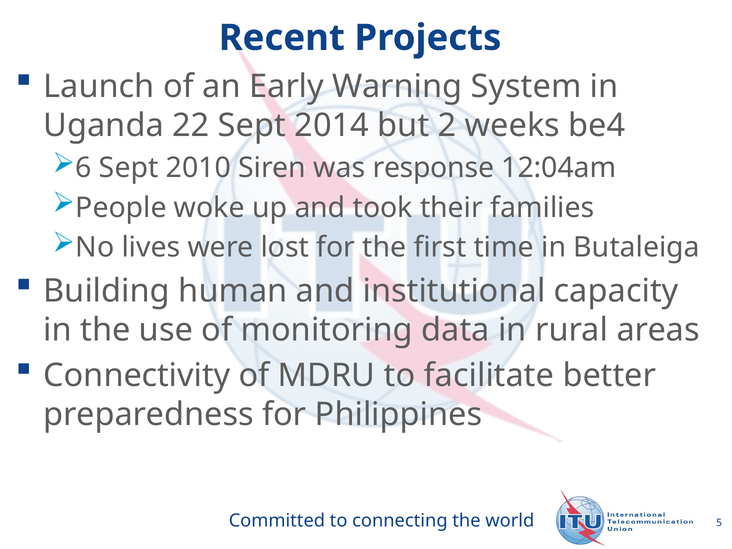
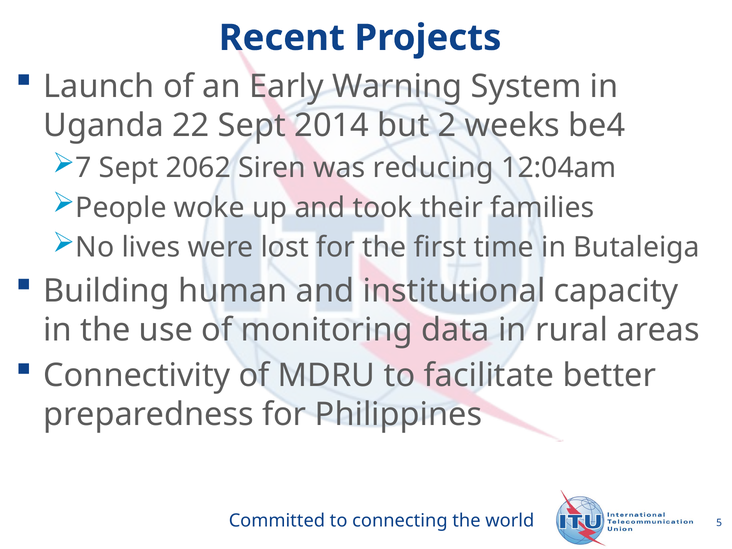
6: 6 -> 7
2010: 2010 -> 2062
response: response -> reducing
